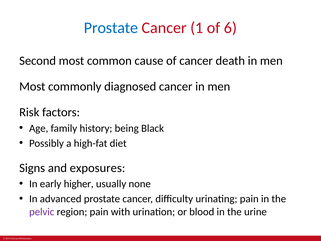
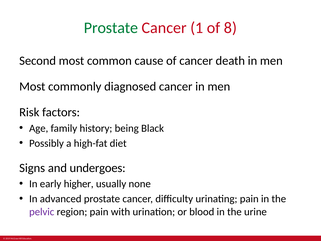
Prostate at (111, 28) colour: blue -> green
6: 6 -> 8
exposures: exposures -> undergoes
